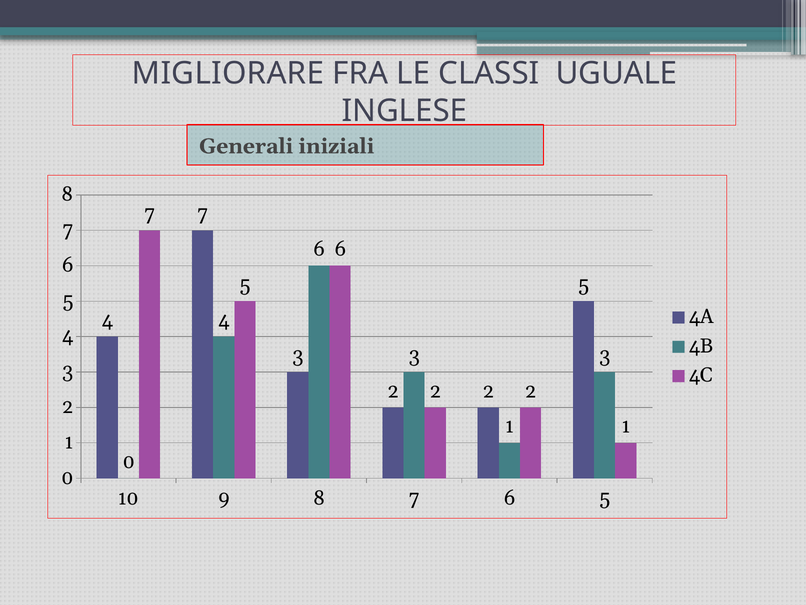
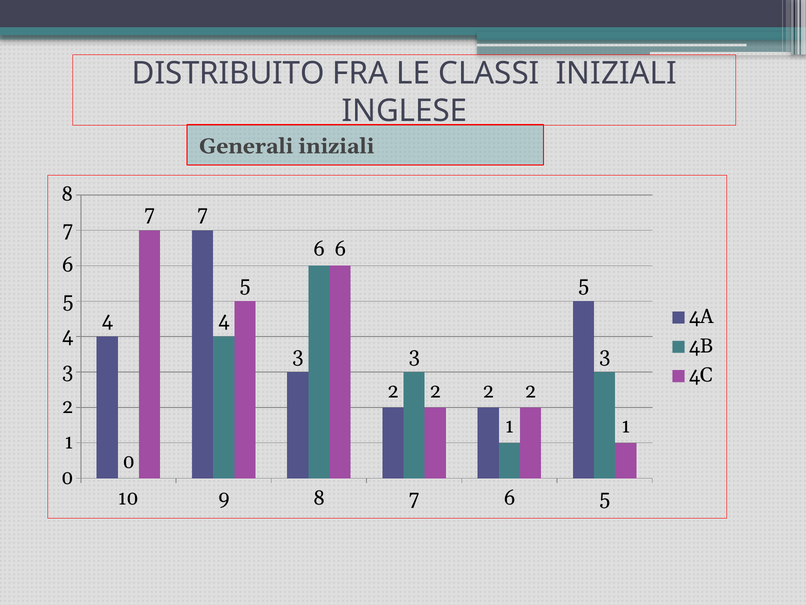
MIGLIORARE: MIGLIORARE -> DISTRIBUITO
CLASSI UGUALE: UGUALE -> INIZIALI
